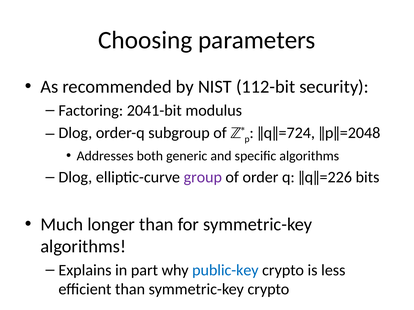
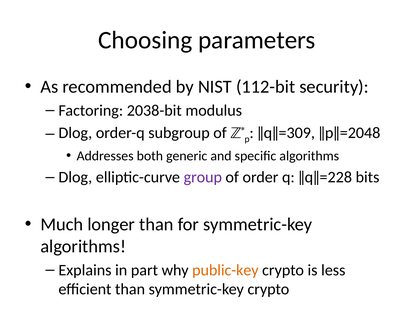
2041-bit: 2041-bit -> 2038-bit
ǁqǁ=724: ǁqǁ=724 -> ǁqǁ=309
ǁqǁ=226: ǁqǁ=226 -> ǁqǁ=228
public-key colour: blue -> orange
